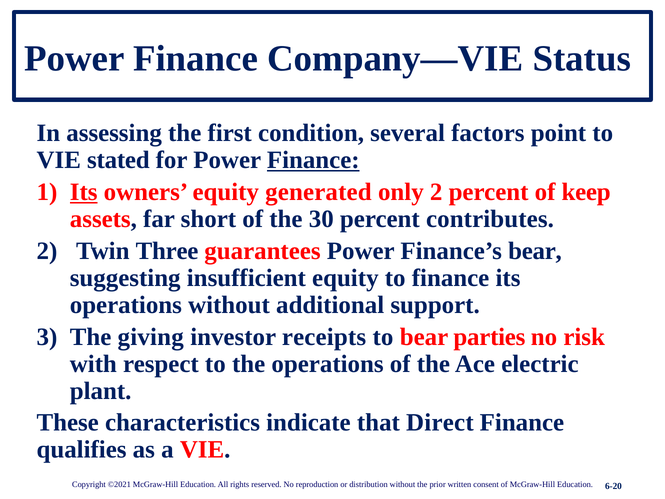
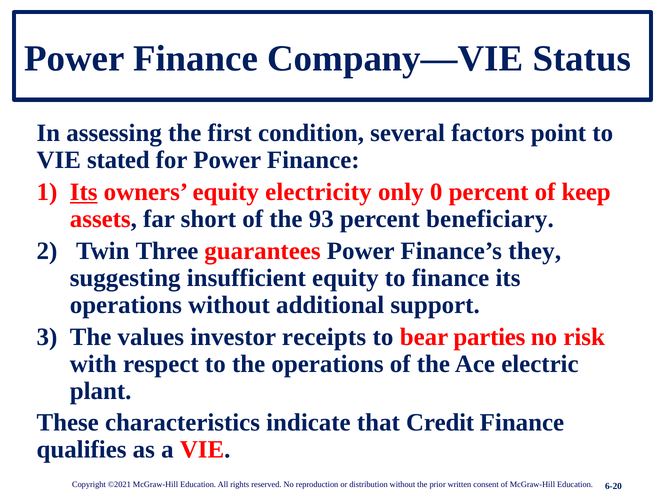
Finance at (313, 160) underline: present -> none
generated: generated -> electricity
only 2: 2 -> 0
30: 30 -> 93
contributes: contributes -> beneficiary
Finance’s bear: bear -> they
giving: giving -> values
Direct: Direct -> Credit
